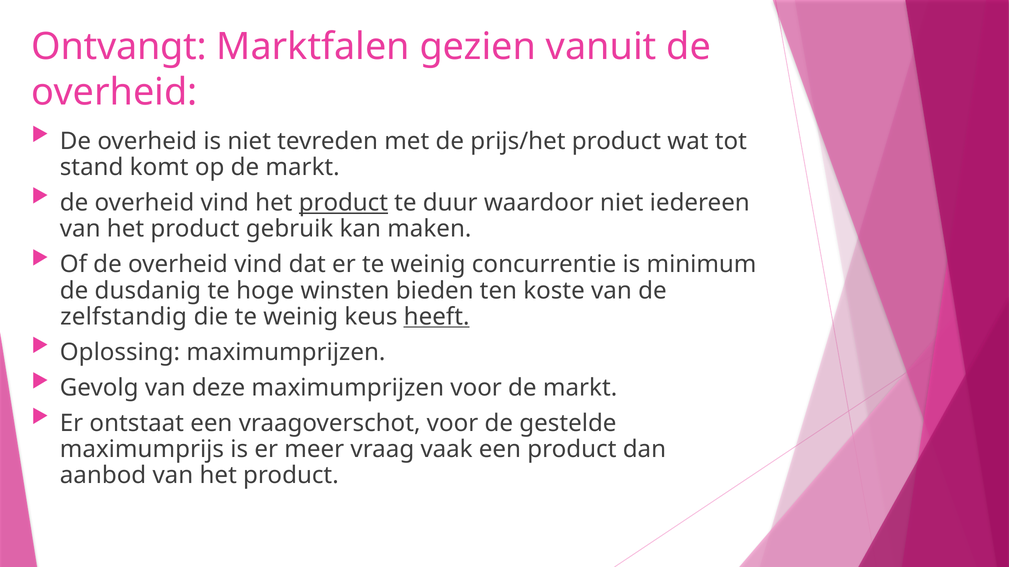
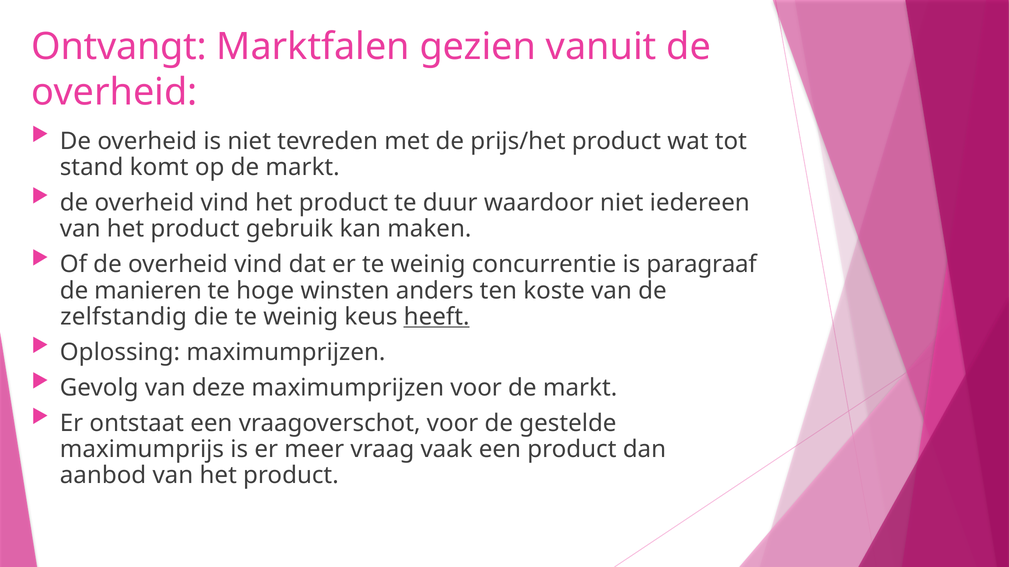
product at (343, 203) underline: present -> none
minimum: minimum -> paragraaf
dusdanig: dusdanig -> manieren
bieden: bieden -> anders
